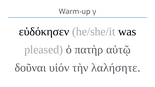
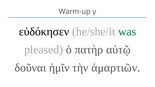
was colour: black -> green
υἱόν: υἱόν -> ἡμῖν
λαλήσητε: λαλήσητε -> ἁμαρτιῶν
